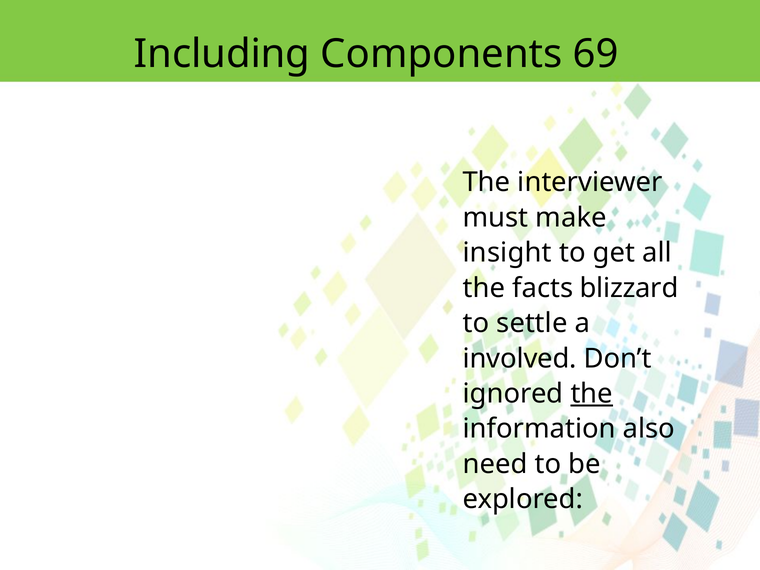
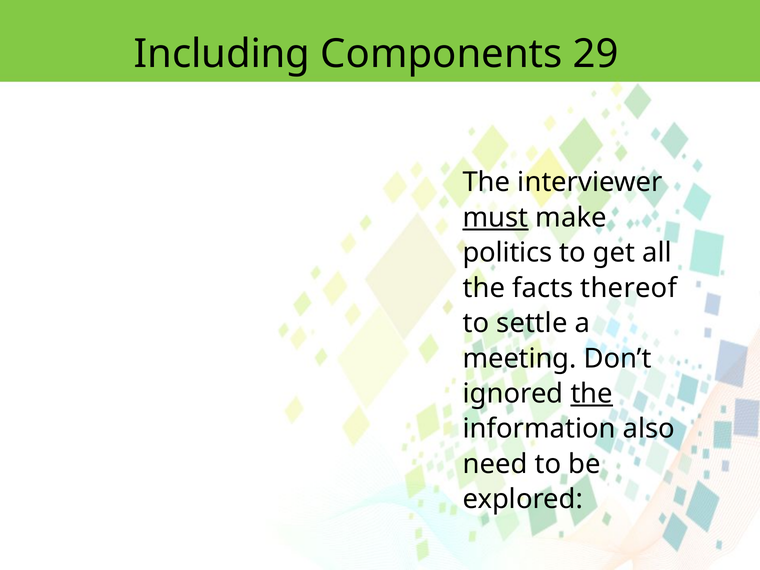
69: 69 -> 29
must underline: none -> present
insight: insight -> politics
blizzard: blizzard -> thereof
involved: involved -> meeting
